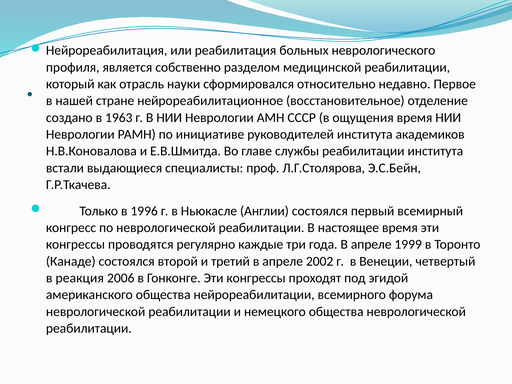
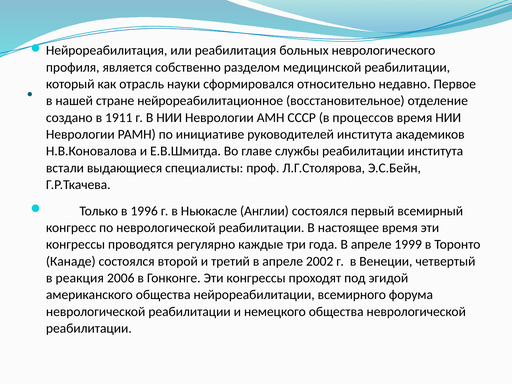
1963: 1963 -> 1911
ощущения: ощущения -> процессов
